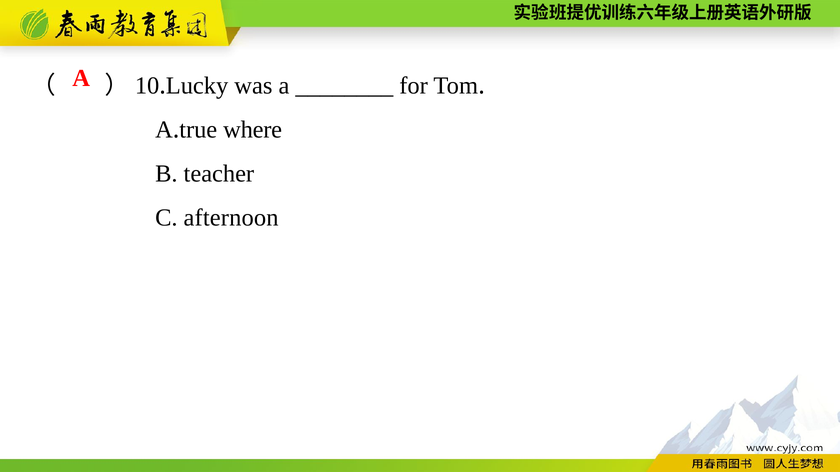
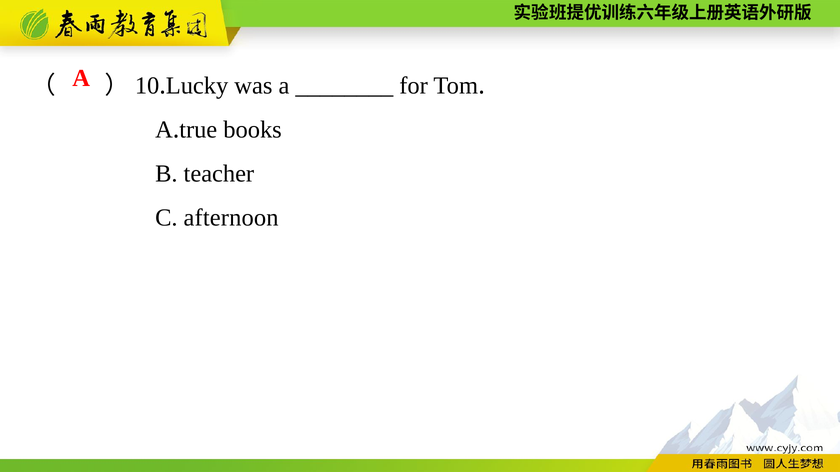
where: where -> books
